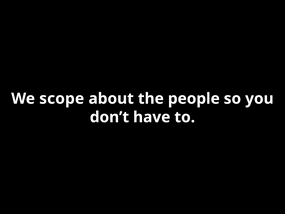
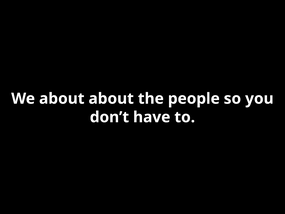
We scope: scope -> about
